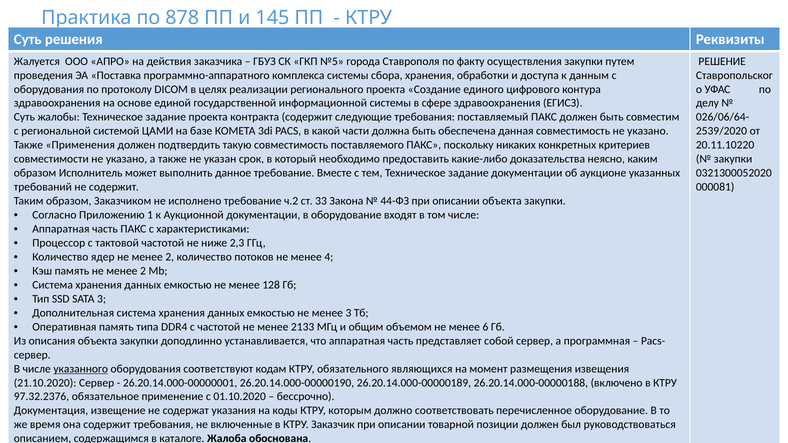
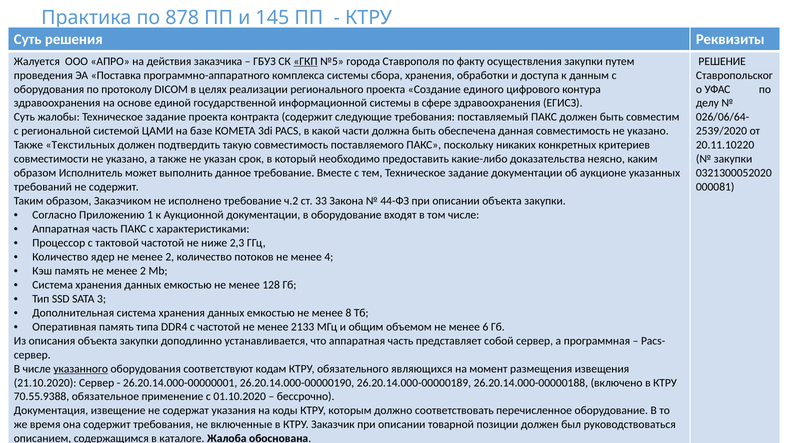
ГКП underline: none -> present
Применения: Применения -> Текстильных
менее 3: 3 -> 8
97.32.2376: 97.32.2376 -> 70.55.9388
